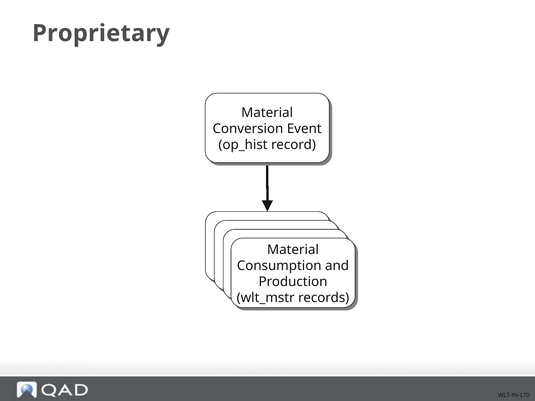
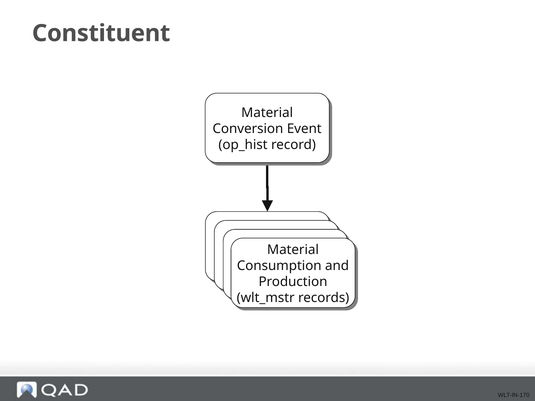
Proprietary: Proprietary -> Constituent
